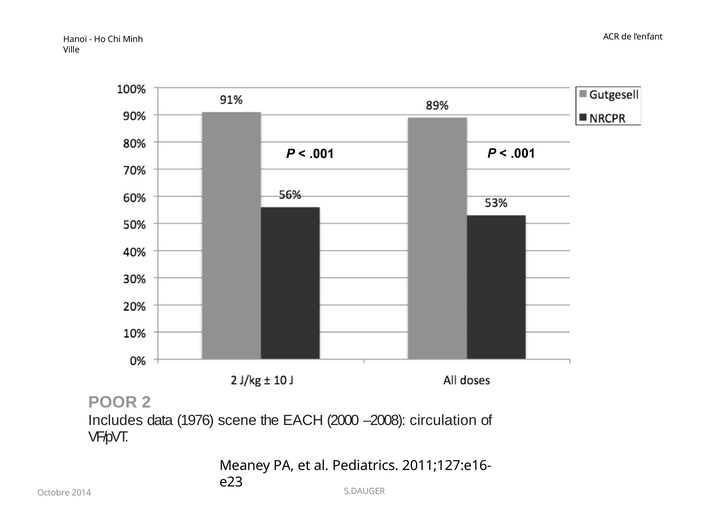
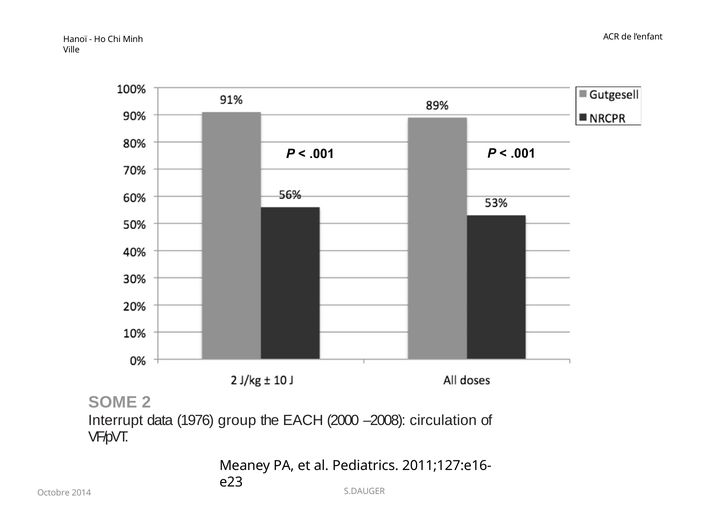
POOR: POOR -> SOME
Includes: Includes -> Interrupt
scene: scene -> group
